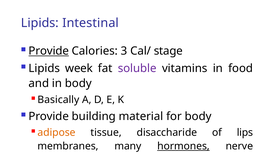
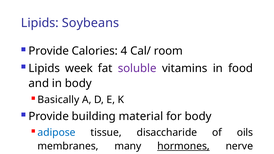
Intestinal: Intestinal -> Soybeans
Provide at (49, 51) underline: present -> none
3: 3 -> 4
stage: stage -> room
adipose colour: orange -> blue
lips: lips -> oils
